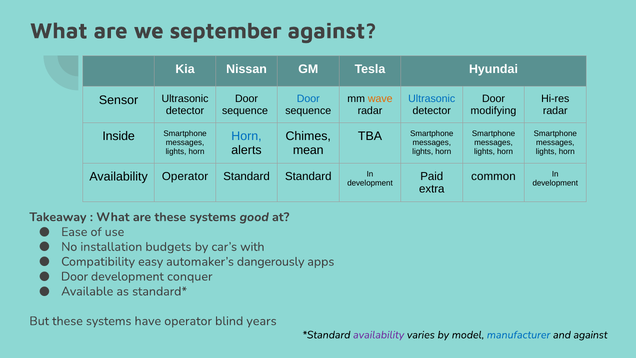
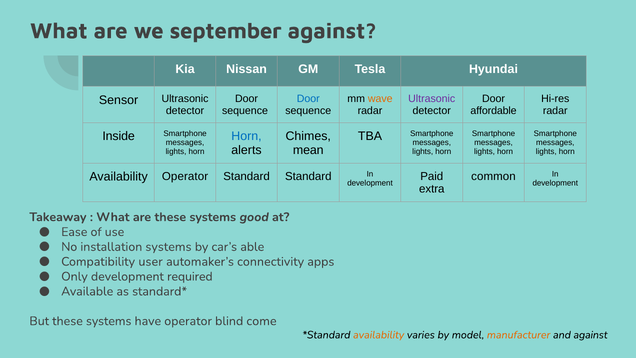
Ultrasonic at (432, 99) colour: blue -> purple
modifying: modifying -> affordable
installation budgets: budgets -> systems
with: with -> able
easy: easy -> user
dangerously: dangerously -> connectivity
Door at (75, 276): Door -> Only
conquer: conquer -> required
years: years -> come
availability at (379, 335) colour: purple -> orange
manufacturer colour: blue -> orange
